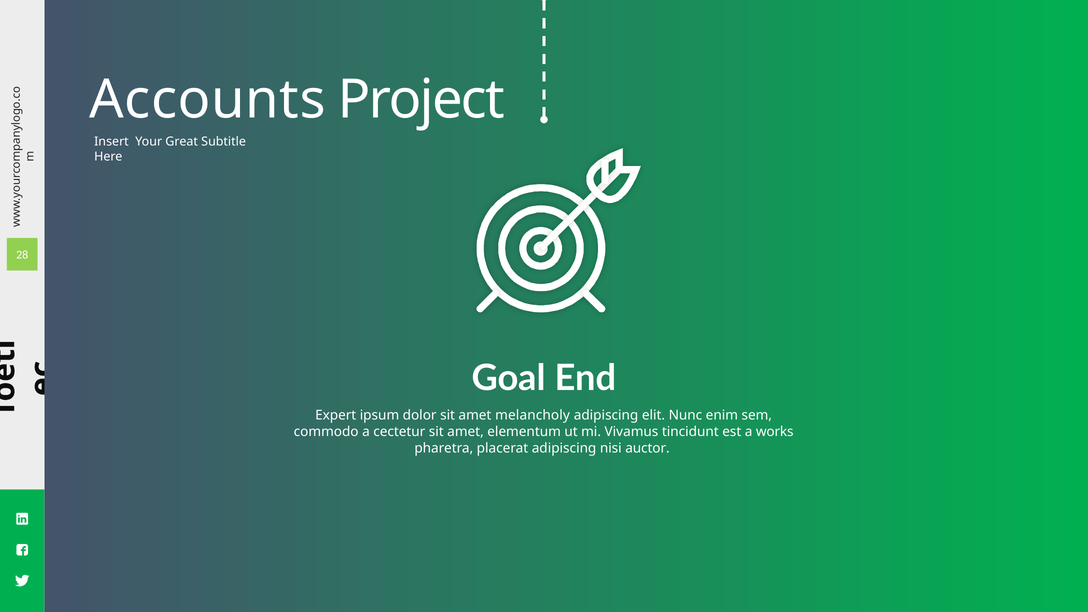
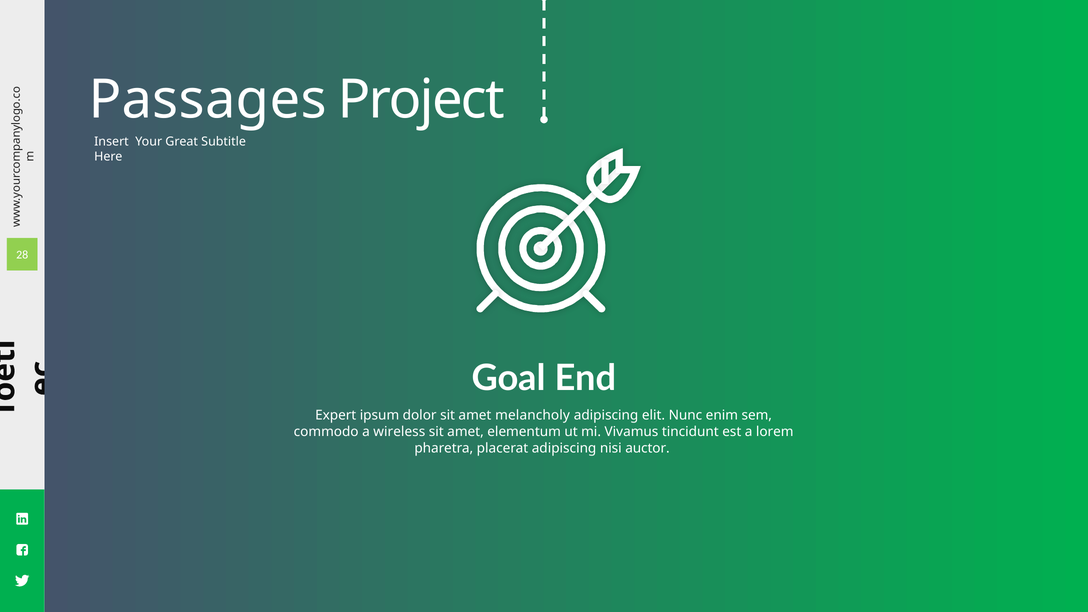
Accounts: Accounts -> Passages
cectetur: cectetur -> wireless
works: works -> lorem
